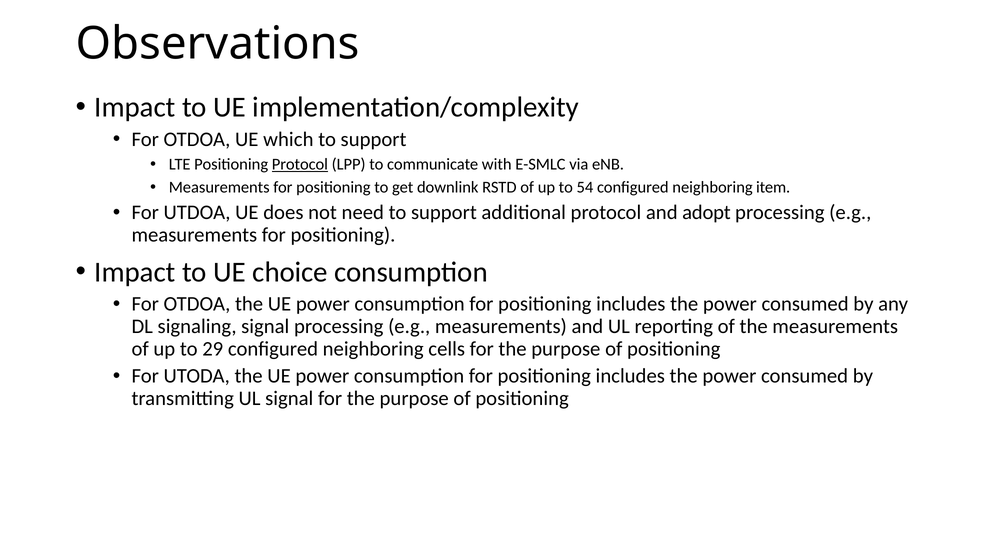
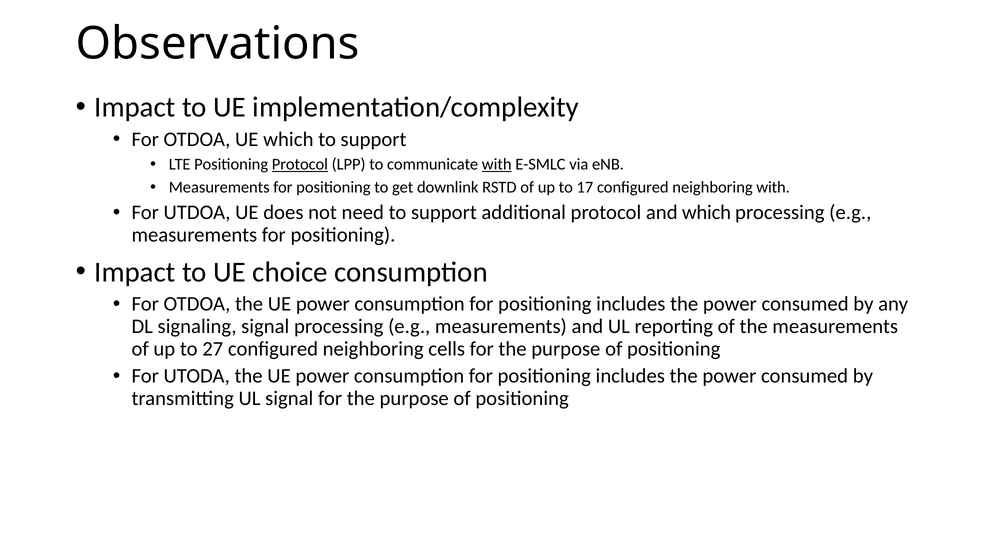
with at (497, 165) underline: none -> present
54: 54 -> 17
neighboring item: item -> with
and adopt: adopt -> which
29: 29 -> 27
